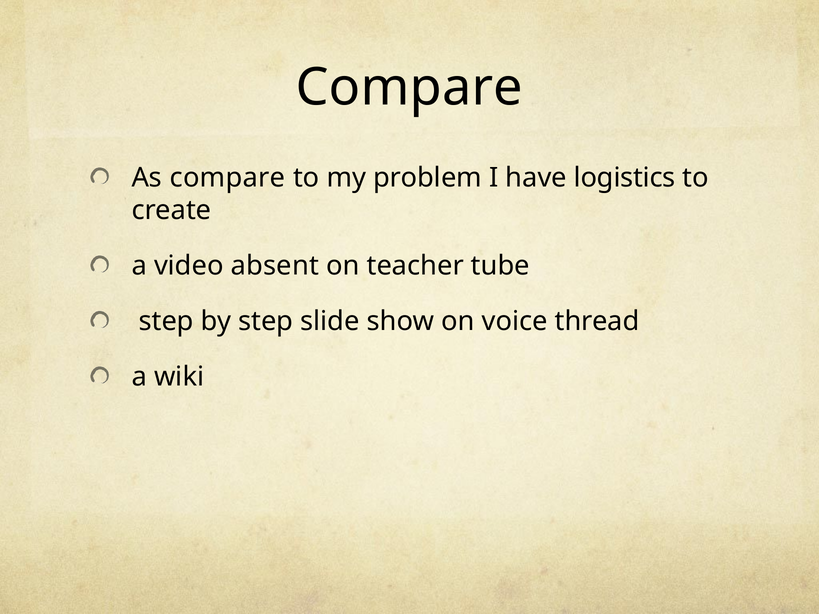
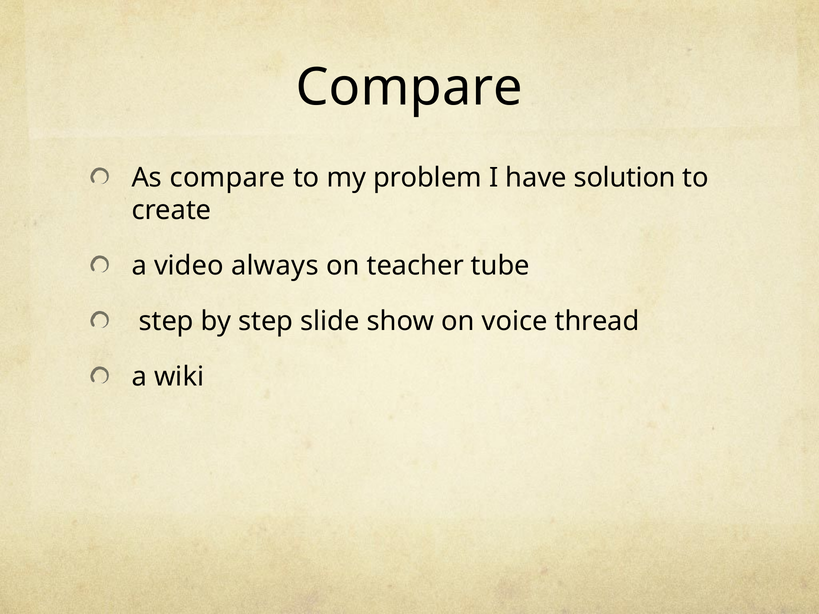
logistics: logistics -> solution
absent: absent -> always
